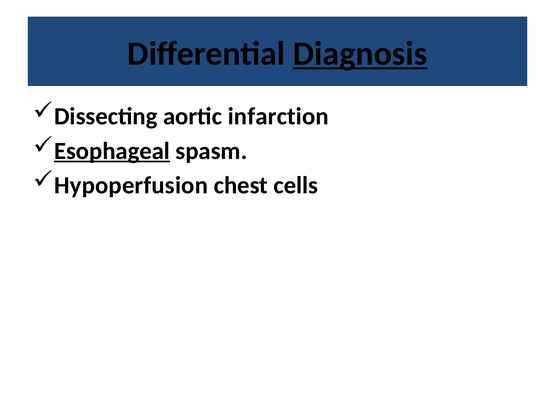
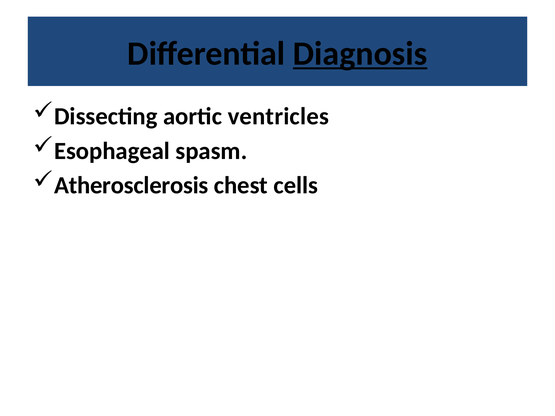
infarction: infarction -> ventricles
Esophageal underline: present -> none
Hypoperfusion: Hypoperfusion -> Atherosclerosis
